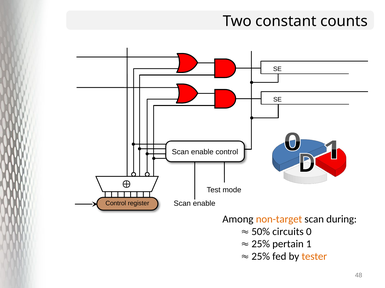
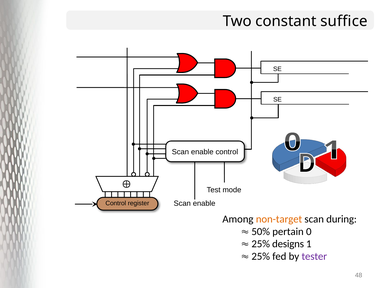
counts: counts -> suffice
circuits: circuits -> pertain
pertain: pertain -> designs
tester colour: orange -> purple
